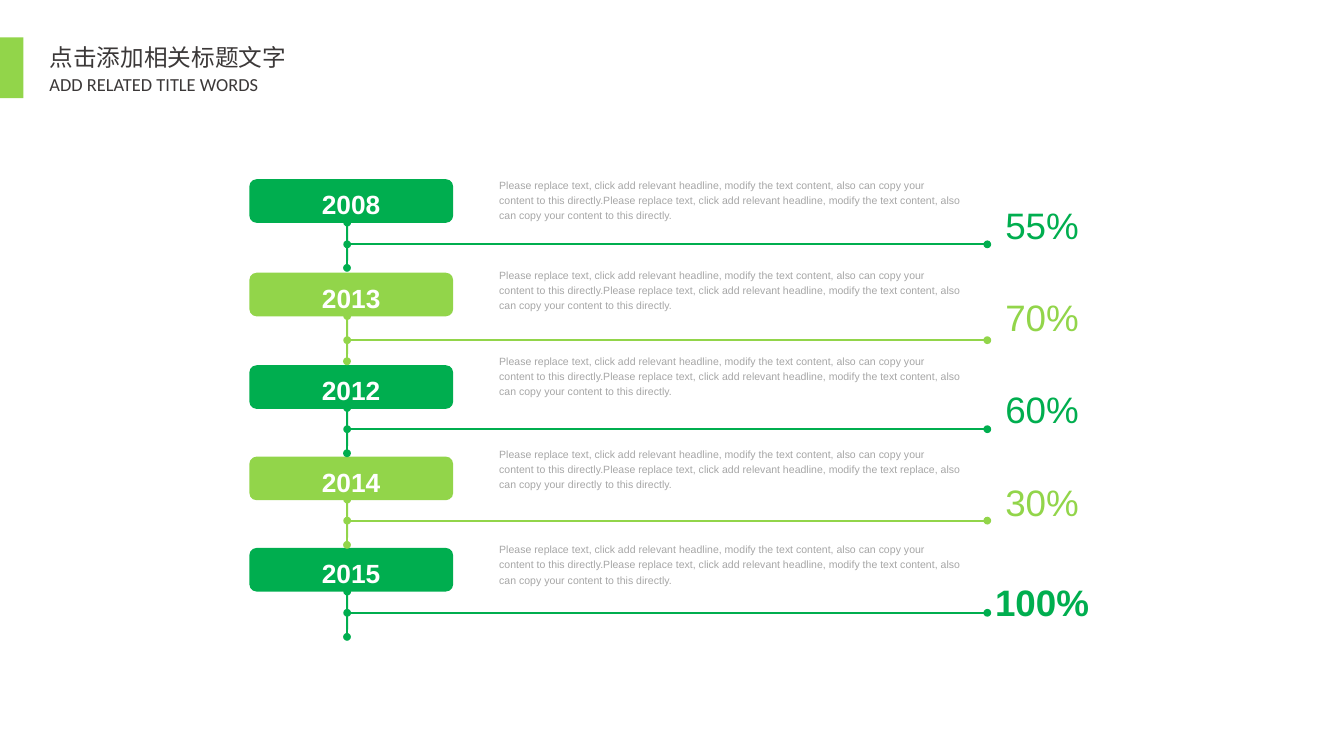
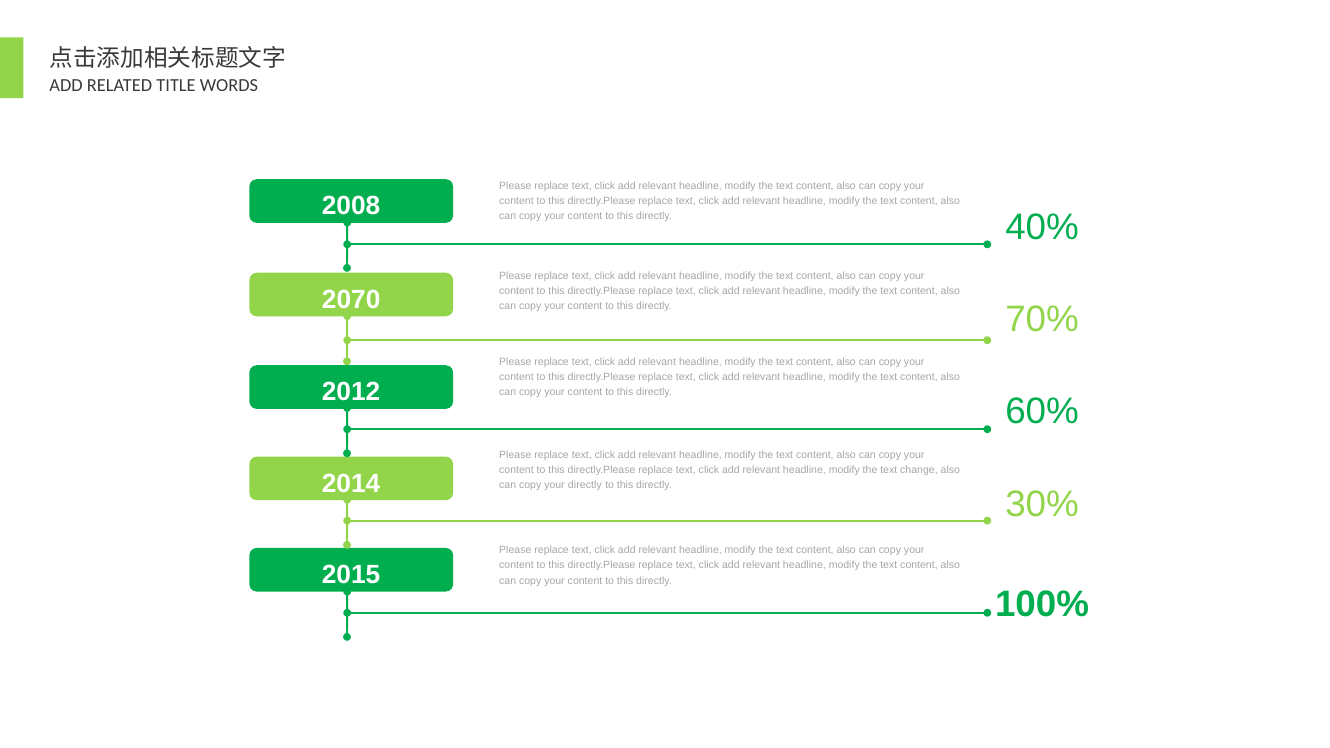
55%: 55% -> 40%
2013: 2013 -> 2070
text replace: replace -> change
